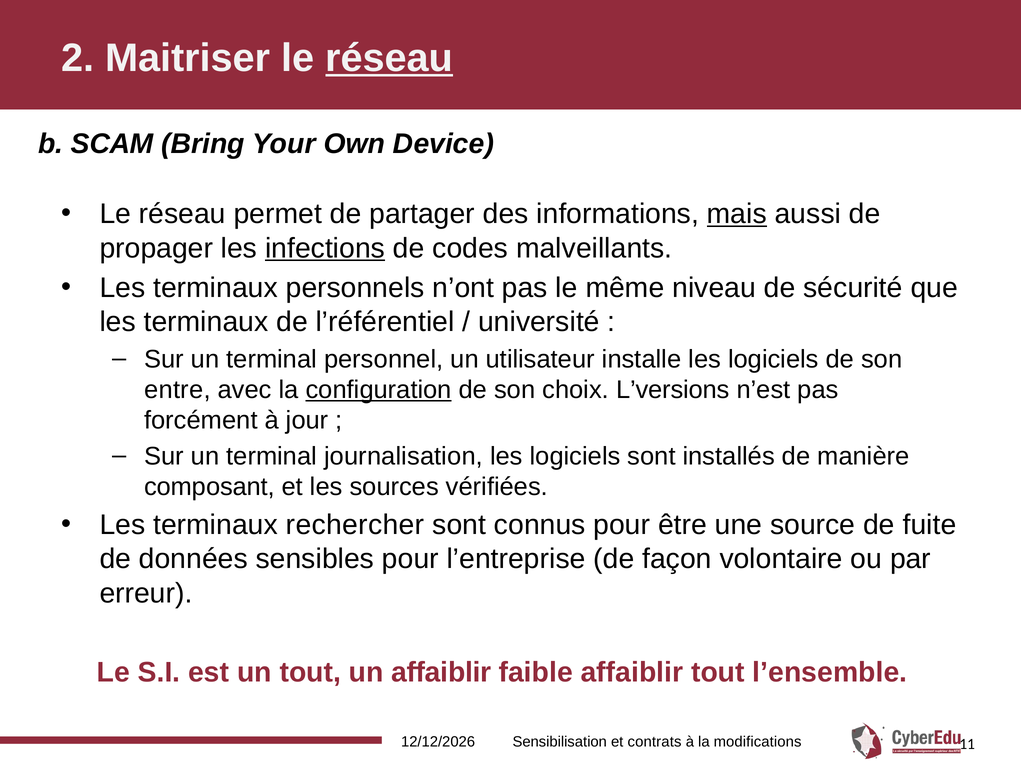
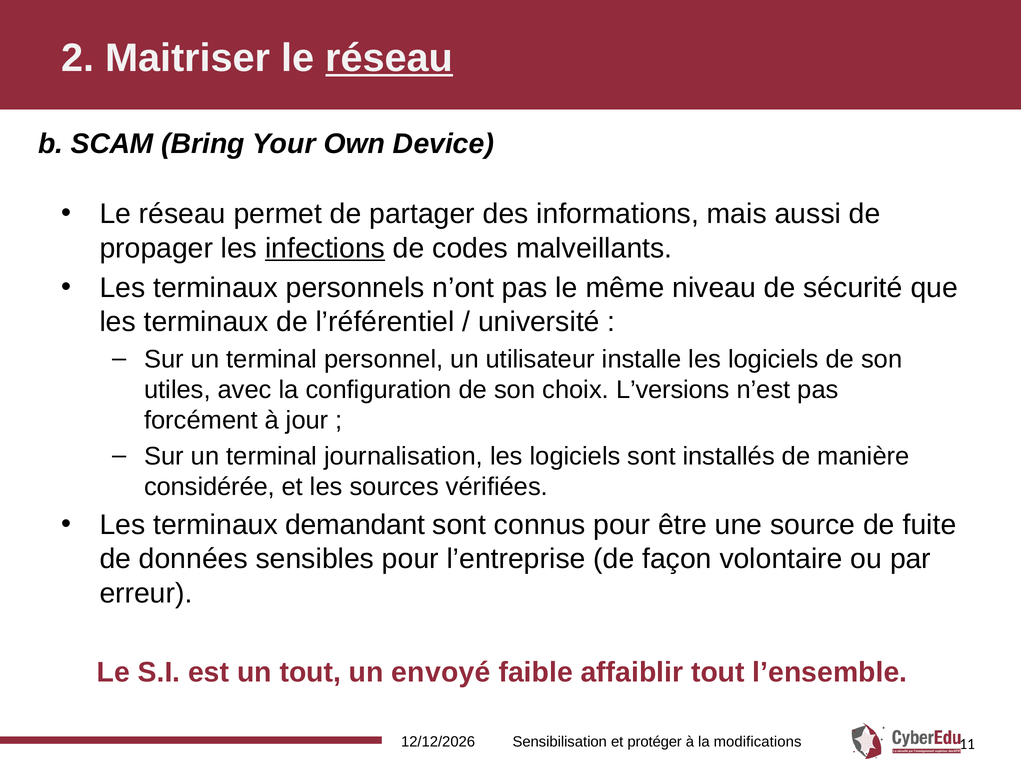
mais underline: present -> none
entre: entre -> utiles
configuration underline: present -> none
composant: composant -> considérée
rechercher: rechercher -> demandant
un affaiblir: affaiblir -> envoyé
contrats: contrats -> protéger
